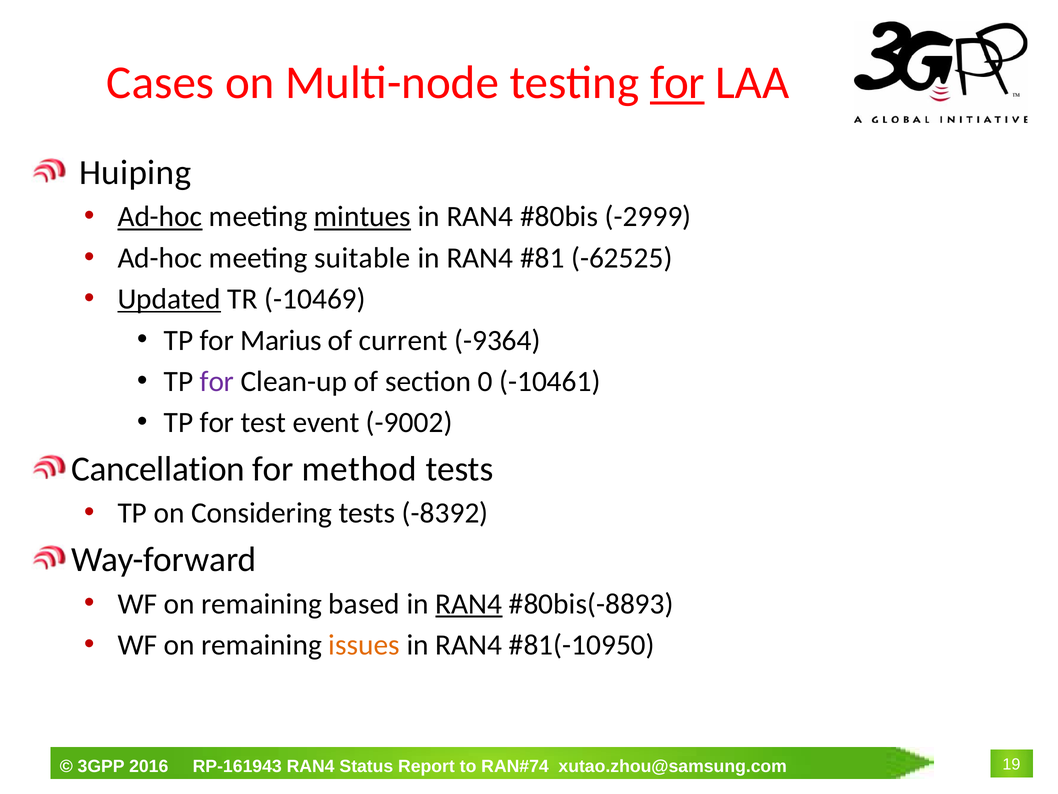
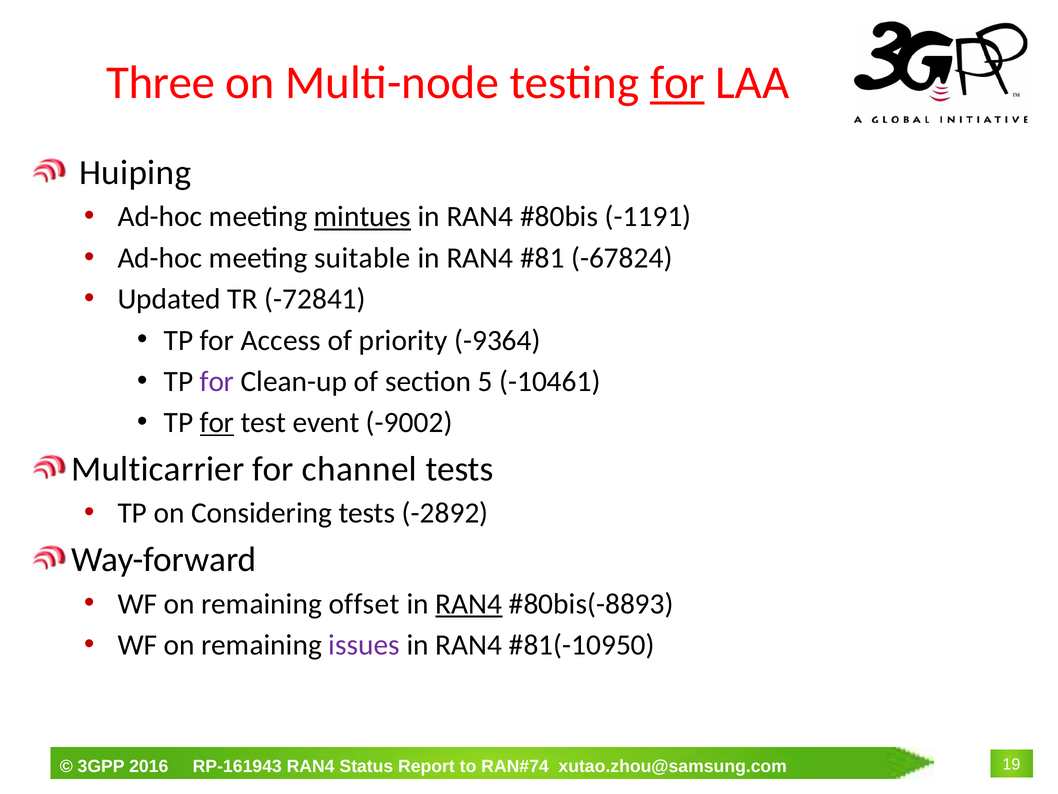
Cases: Cases -> Three
Ad-hoc at (160, 217) underline: present -> none
-2999: -2999 -> -1191
-62525: -62525 -> -67824
Updated underline: present -> none
-10469: -10469 -> -72841
Marius: Marius -> Access
current: current -> priority
0: 0 -> 5
for at (217, 422) underline: none -> present
Cancellation: Cancellation -> Multicarrier
method: method -> channel
-8392: -8392 -> -2892
based: based -> offset
issues colour: orange -> purple
